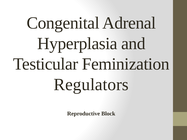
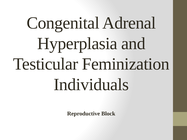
Regulators: Regulators -> Individuals
